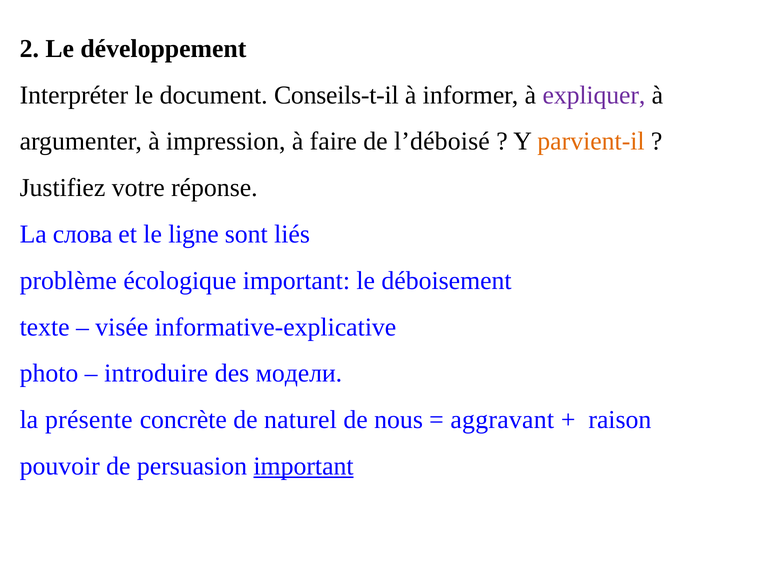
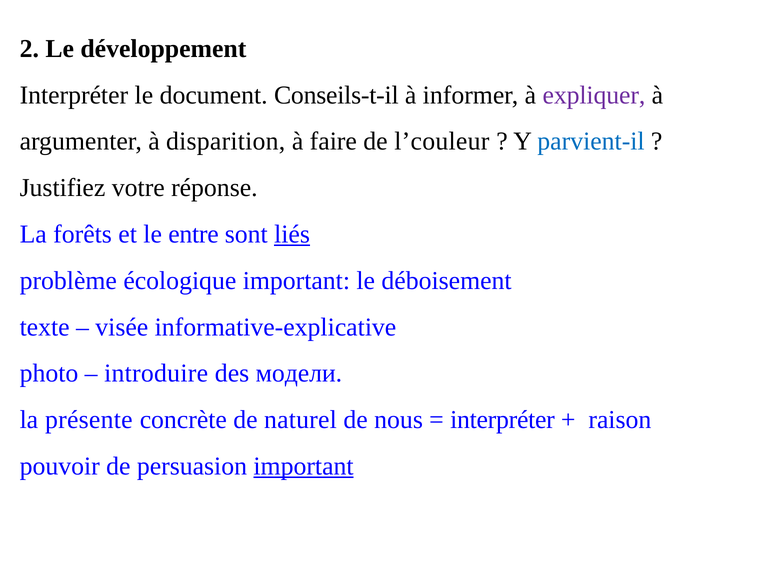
impression: impression -> disparition
l’déboisé: l’déboisé -> l’couleur
parvient-il colour: orange -> blue
слова: слова -> forêts
ligne: ligne -> entre
liés underline: none -> present
aggravant at (502, 420): aggravant -> interpréter
